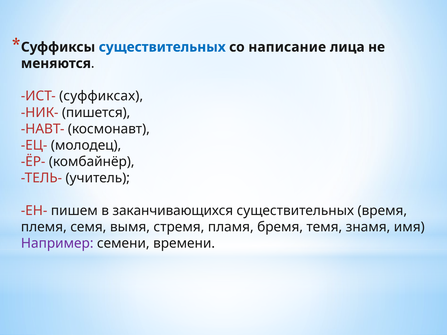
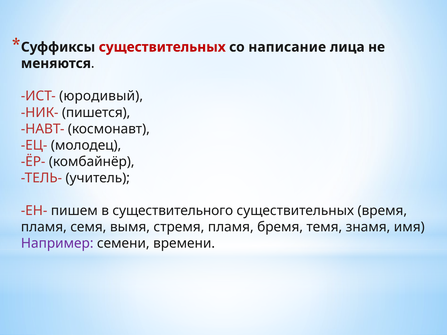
существительных at (162, 47) colour: blue -> red
суффиксах: суффиксах -> юродивый
заканчивающихся: заканчивающихся -> существительного
племя at (44, 227): племя -> пламя
